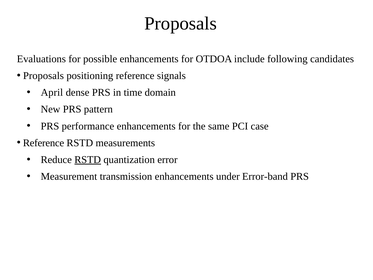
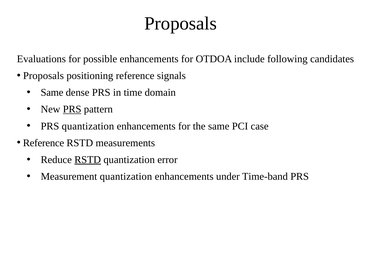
April at (52, 92): April -> Same
PRS at (72, 109) underline: none -> present
PRS performance: performance -> quantization
Measurement transmission: transmission -> quantization
Error-band: Error-band -> Time-band
